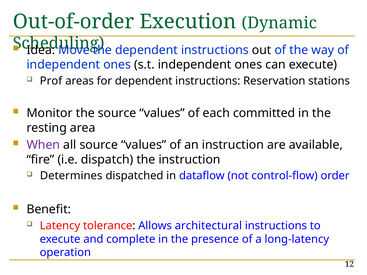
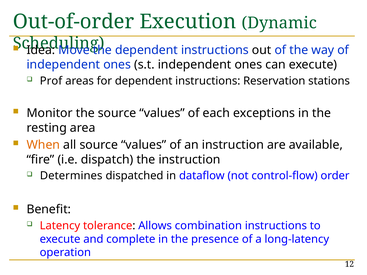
committed: committed -> exceptions
When colour: purple -> orange
architectural: architectural -> combination
